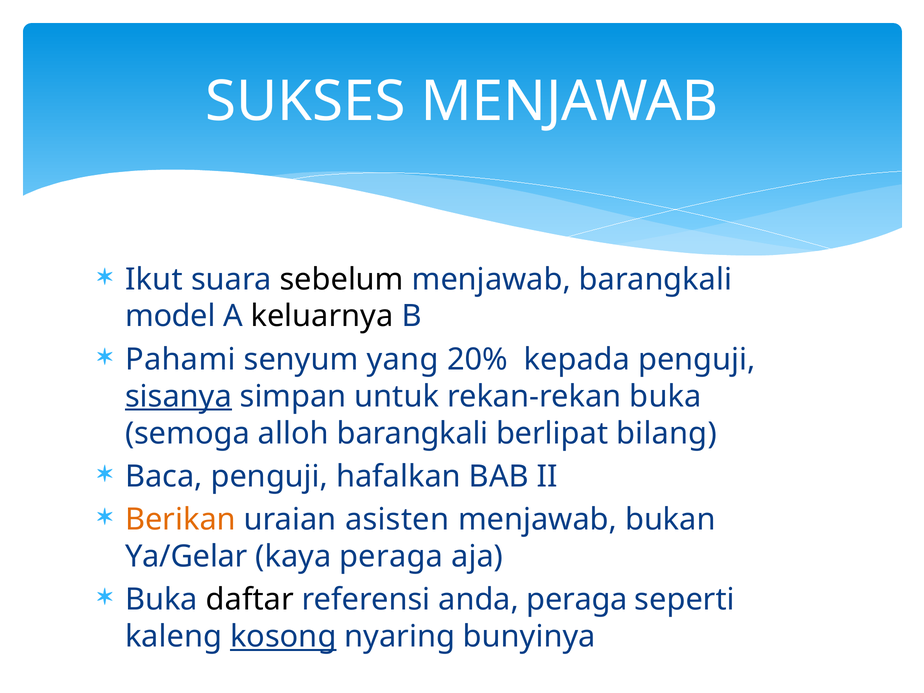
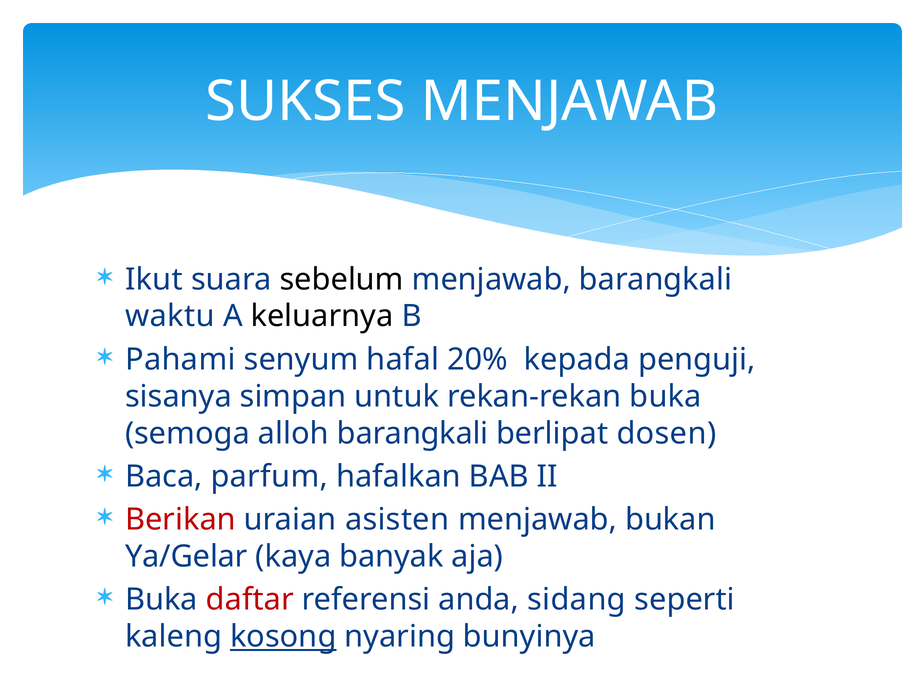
model: model -> waktu
yang: yang -> hafal
sisanya underline: present -> none
bilang: bilang -> dosen
Baca penguji: penguji -> parfum
Berikan colour: orange -> red
kaya peraga: peraga -> banyak
daftar colour: black -> red
anda peraga: peraga -> sidang
